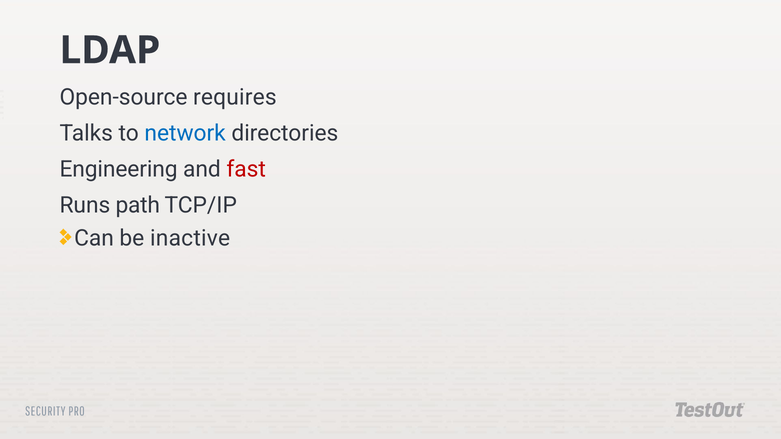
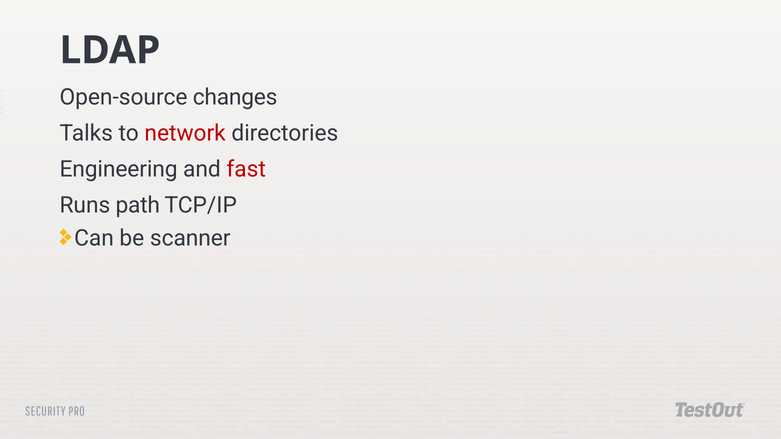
requires: requires -> changes
network colour: blue -> red
inactive: inactive -> scanner
